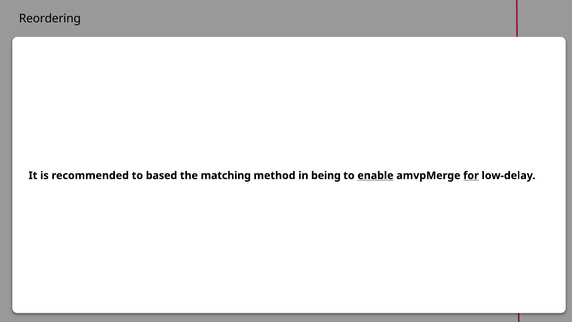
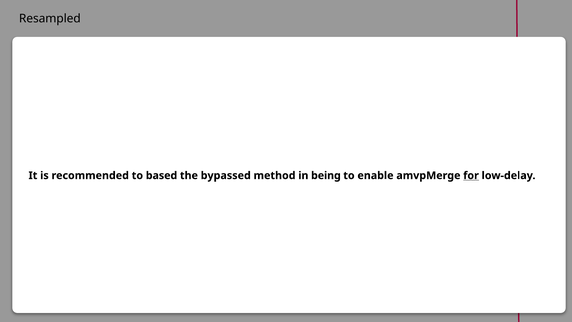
Reordering: Reordering -> Resampled
matching: matching -> bypassed
enable underline: present -> none
